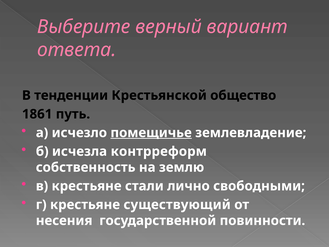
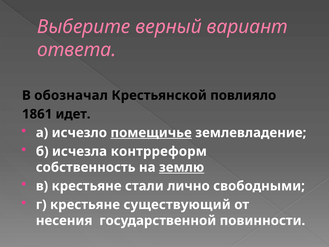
тенденции: тенденции -> обозначал
общество: общество -> повлияло
путь: путь -> идет
землю underline: none -> present
